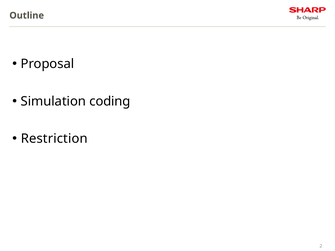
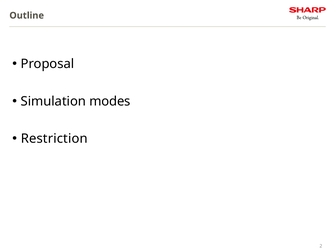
coding: coding -> modes
